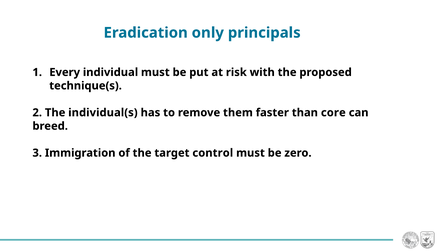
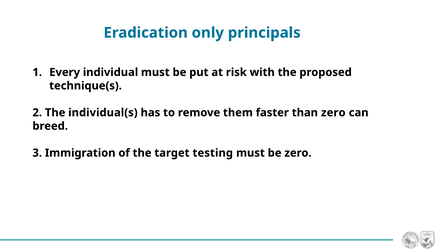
than core: core -> zero
control: control -> testing
